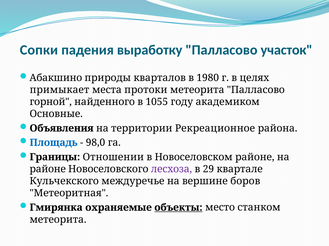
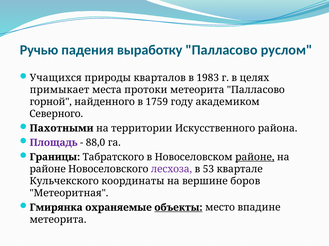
Сопки: Сопки -> Ручью
участок: участок -> руслом
Абакшино: Абакшино -> Учащихся
1980: 1980 -> 1983
1055: 1055 -> 1759
Основные: Основные -> Северного
Объявления: Объявления -> Пахотными
Рекреационное: Рекреационное -> Искусственного
Площадь colour: blue -> purple
98,0: 98,0 -> 88,0
Отношении: Отношении -> Табратского
районе at (255, 157) underline: none -> present
29: 29 -> 53
междуречье: междуречье -> координаты
станком: станком -> впадине
